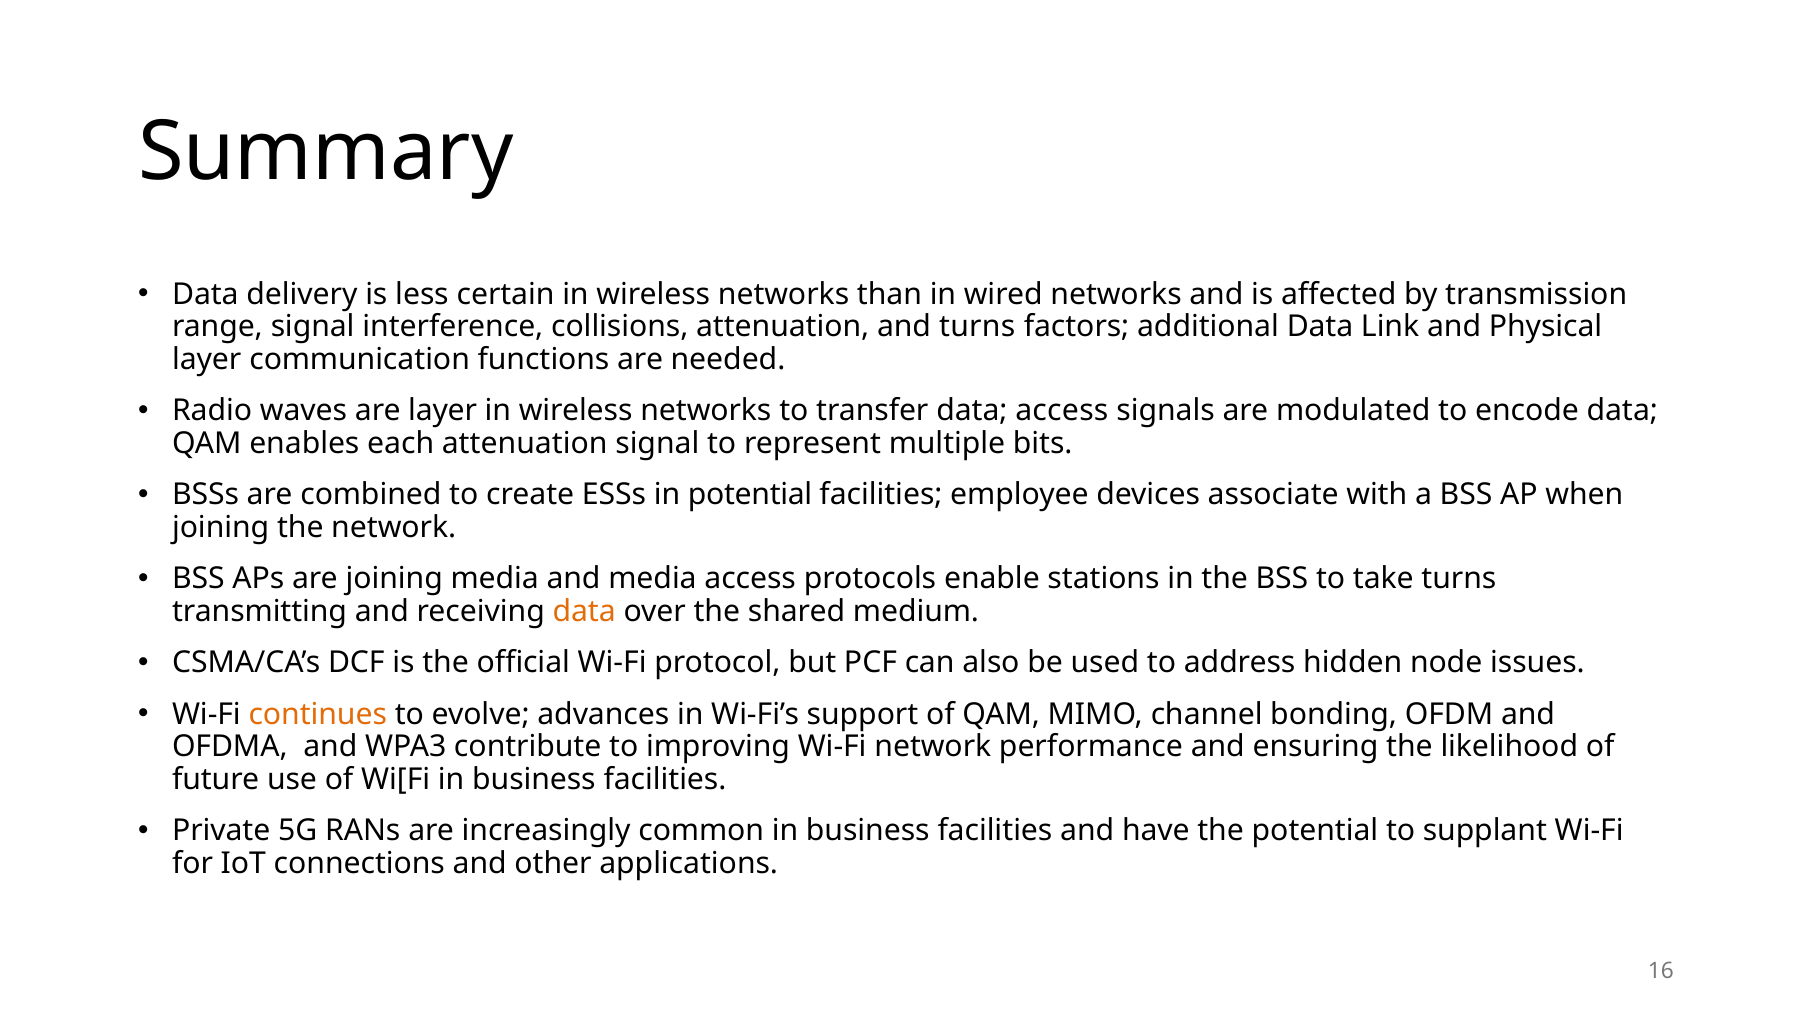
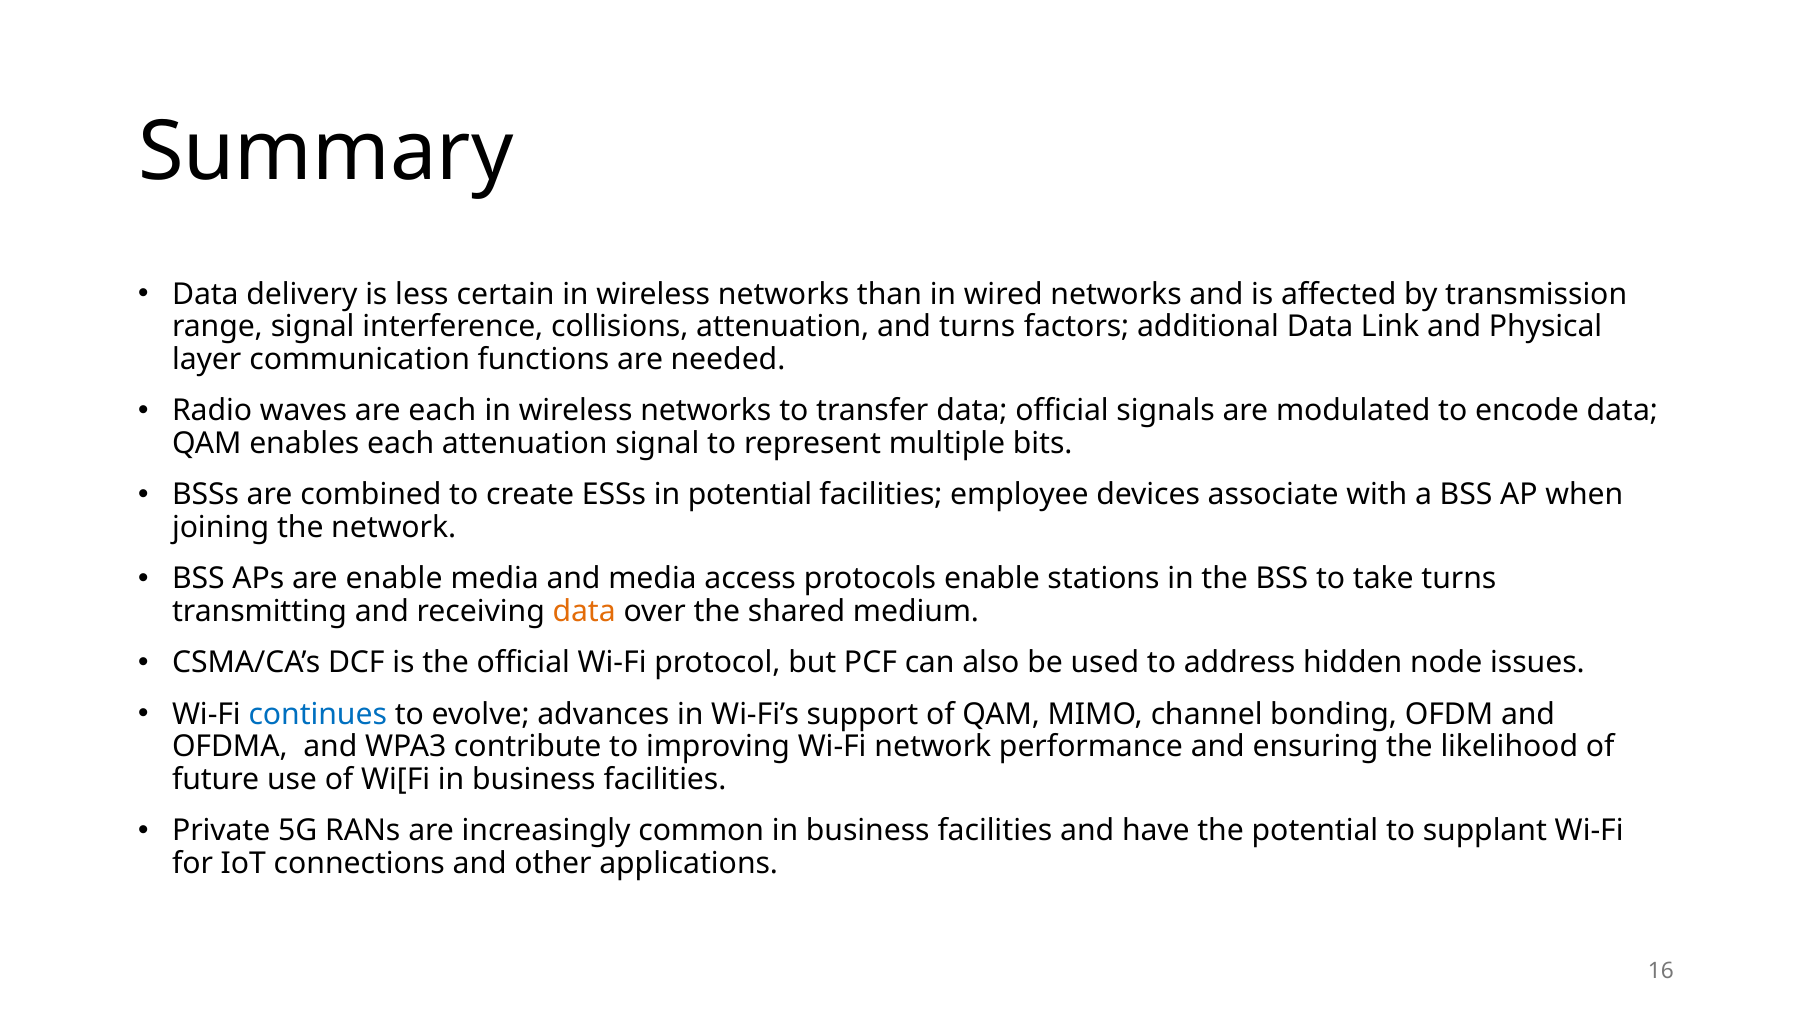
are layer: layer -> each
data access: access -> official
are joining: joining -> enable
continues colour: orange -> blue
